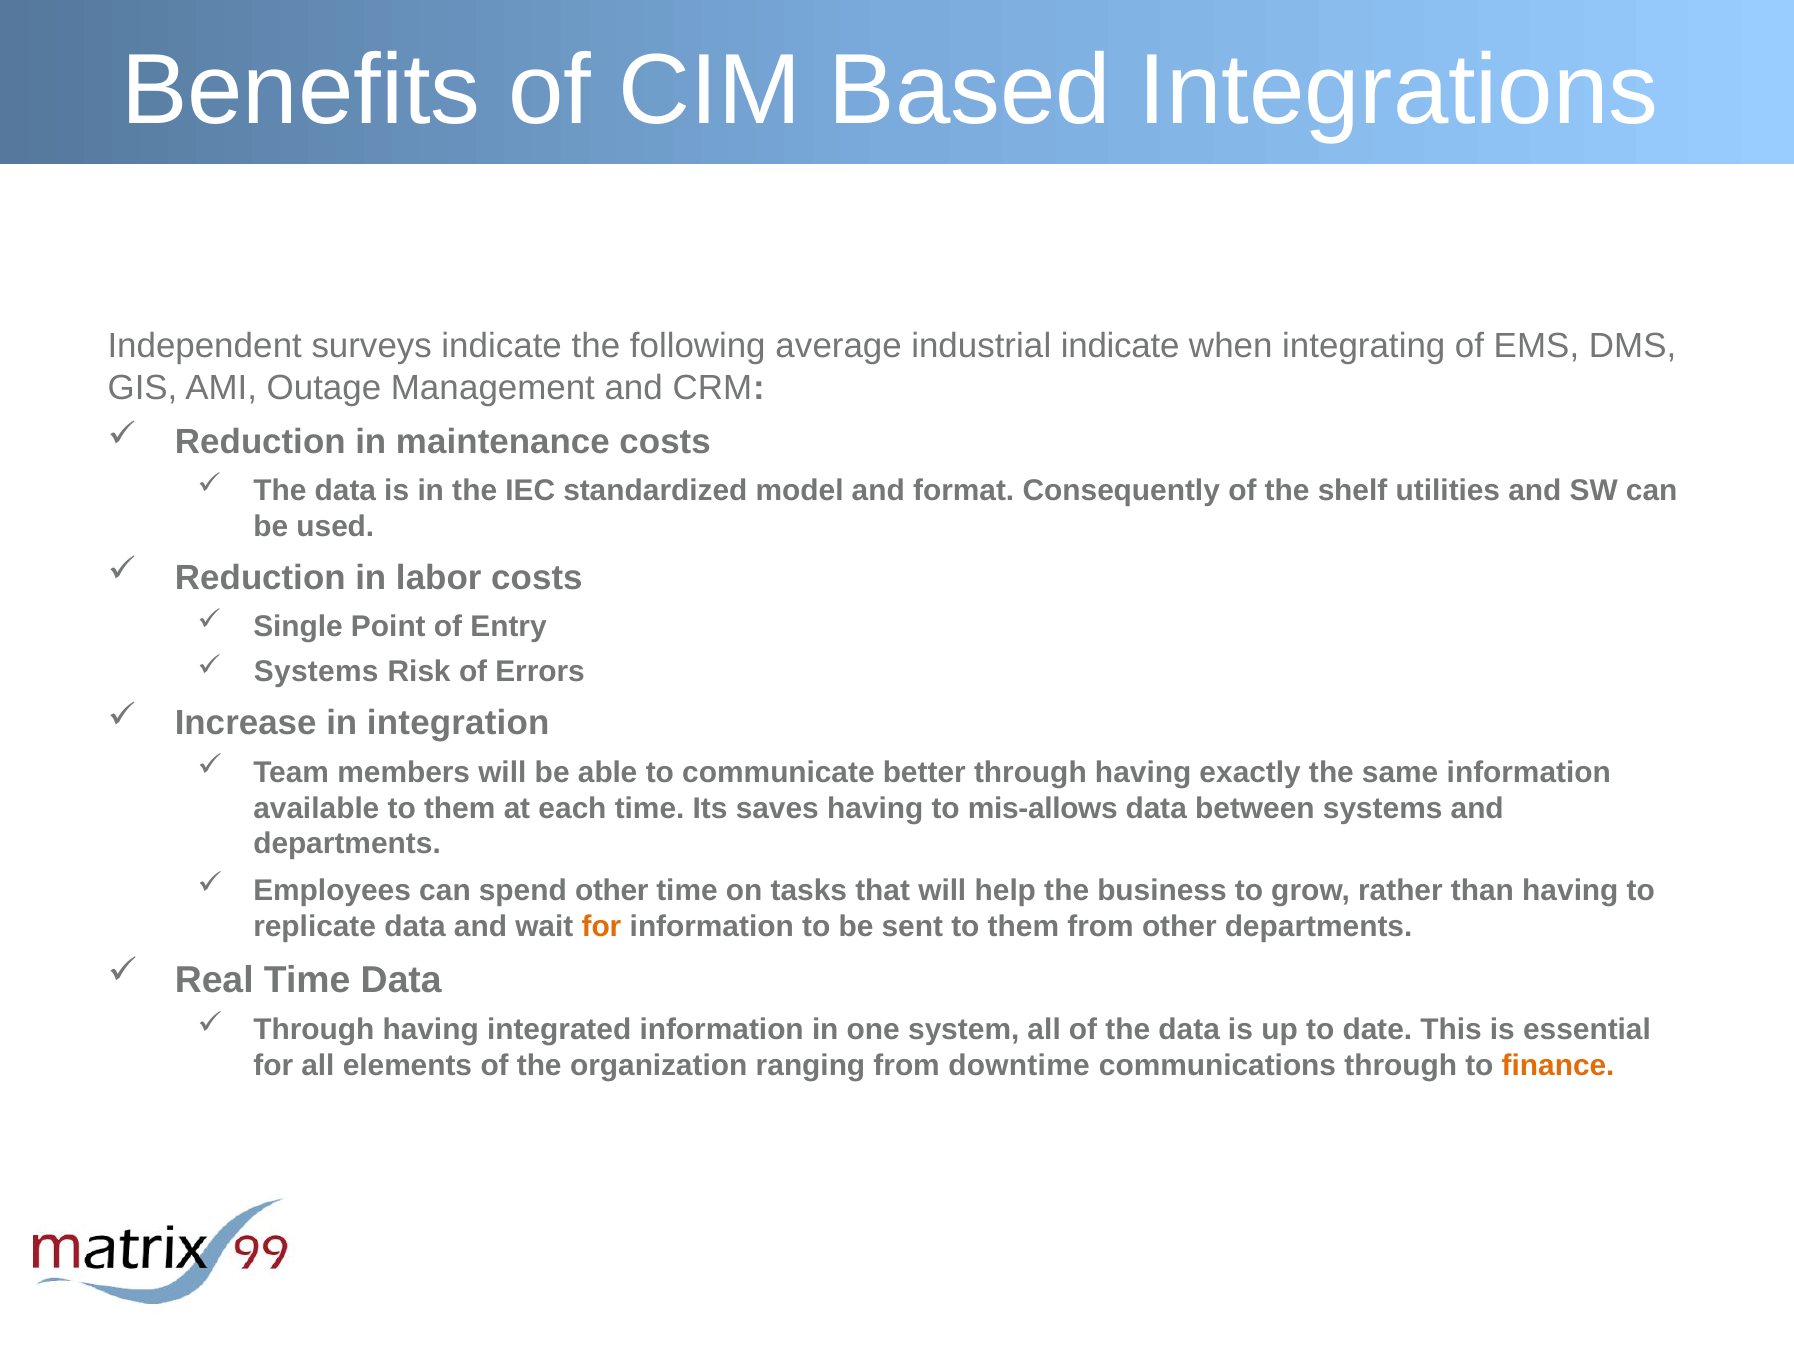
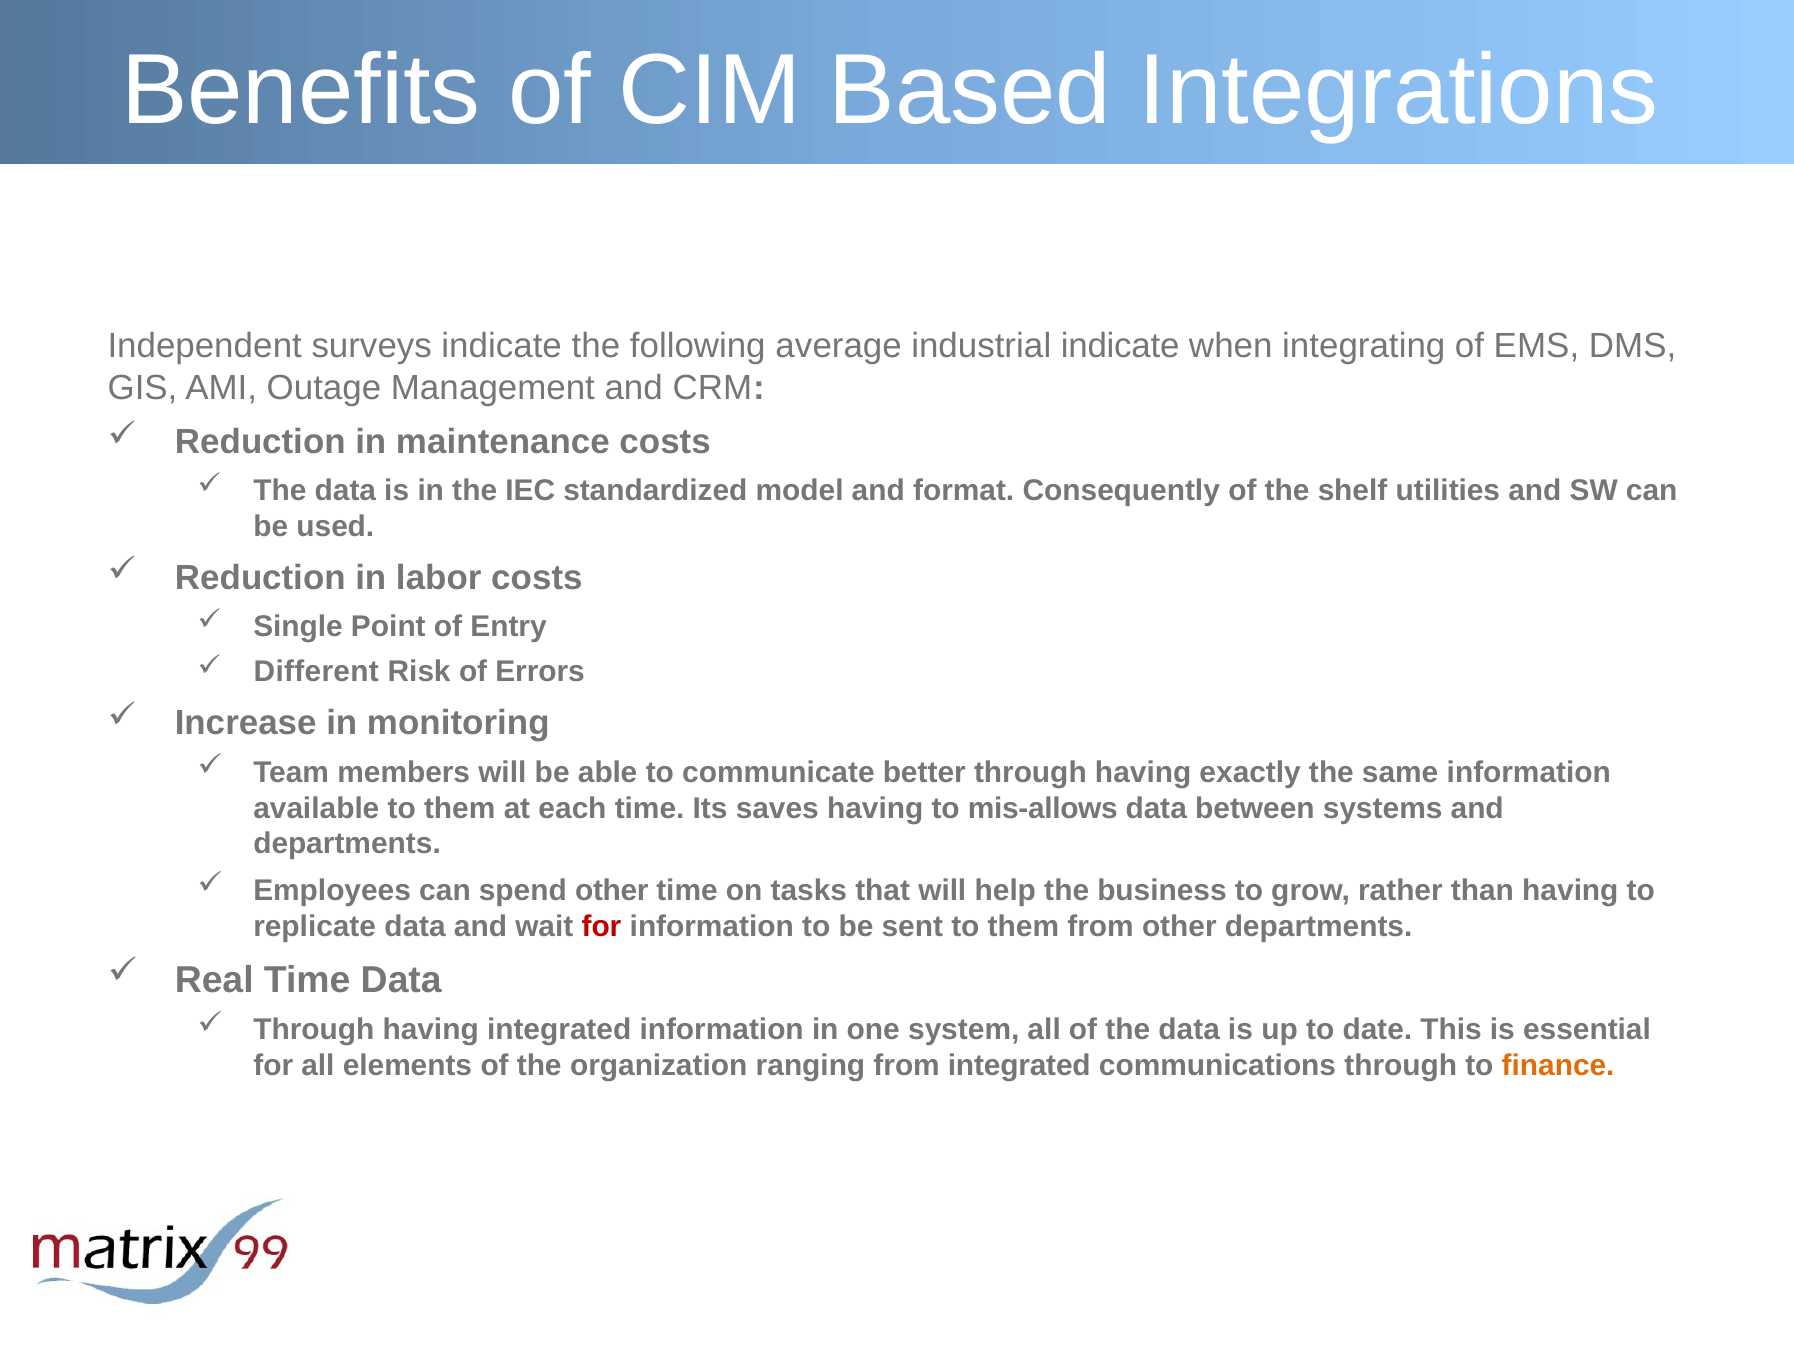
Systems at (316, 672): Systems -> Different
integration: integration -> monitoring
for at (602, 926) colour: orange -> red
from downtime: downtime -> integrated
